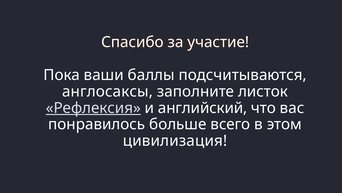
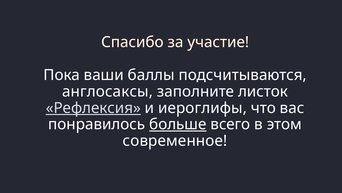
английский: английский -> иероглифы
больше underline: none -> present
цивилизация: цивилизация -> современное
